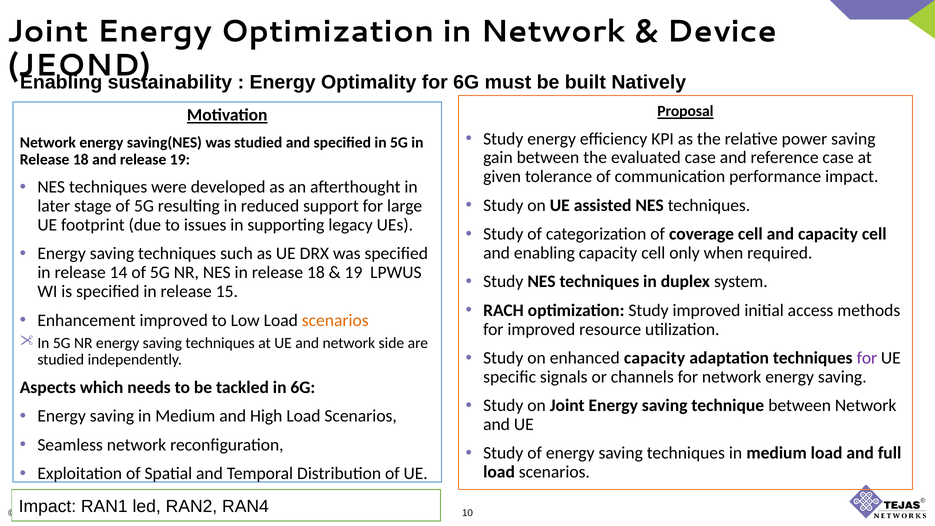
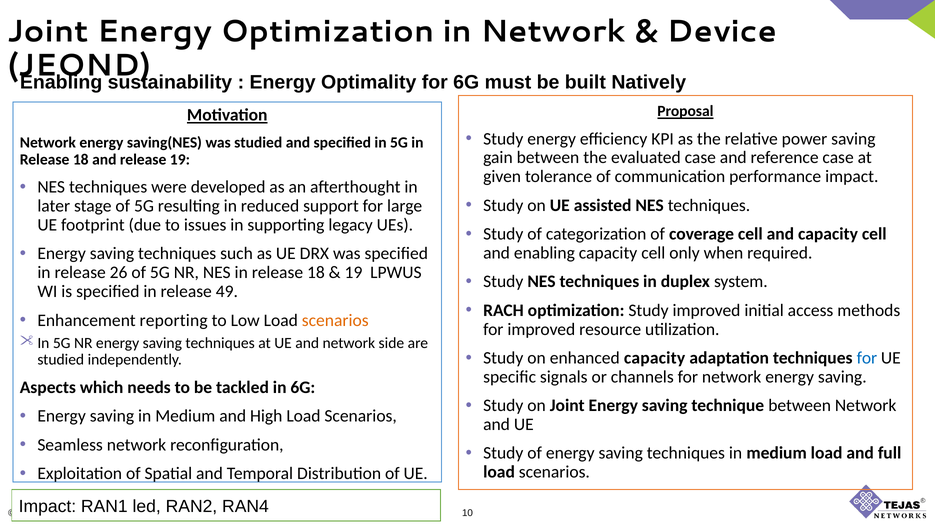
14: 14 -> 26
15: 15 -> 49
Enhancement improved: improved -> reporting
for at (867, 358) colour: purple -> blue
